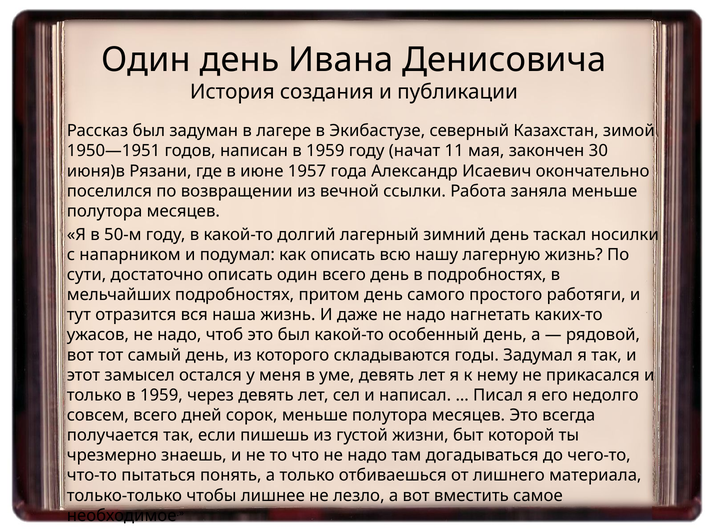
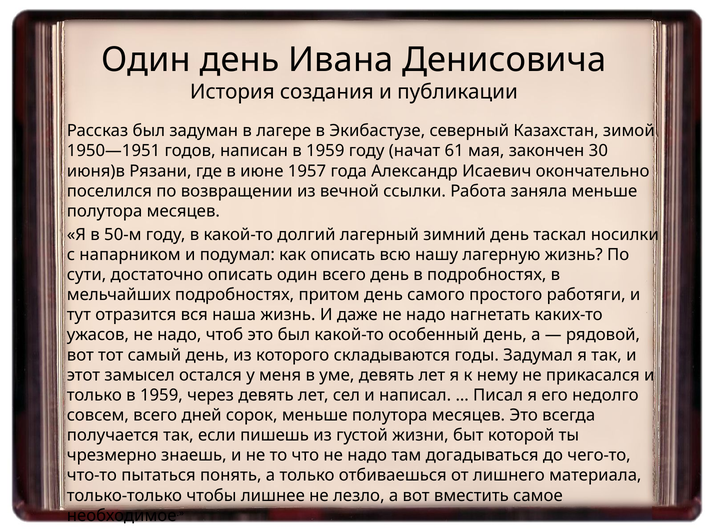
11: 11 -> 61
